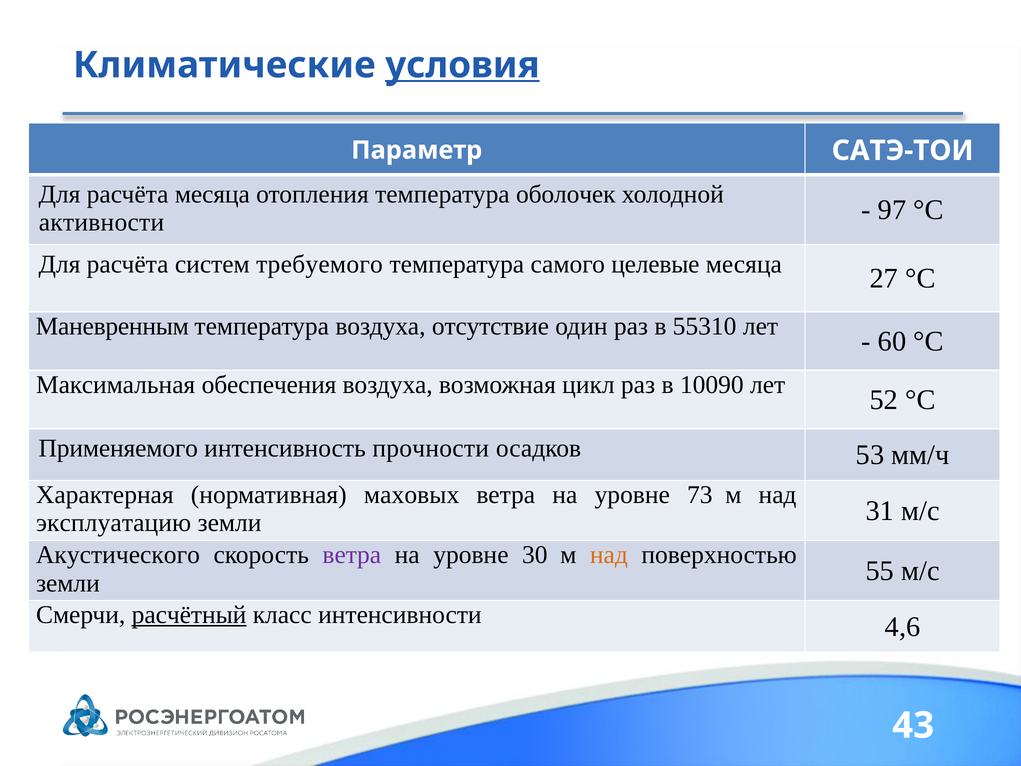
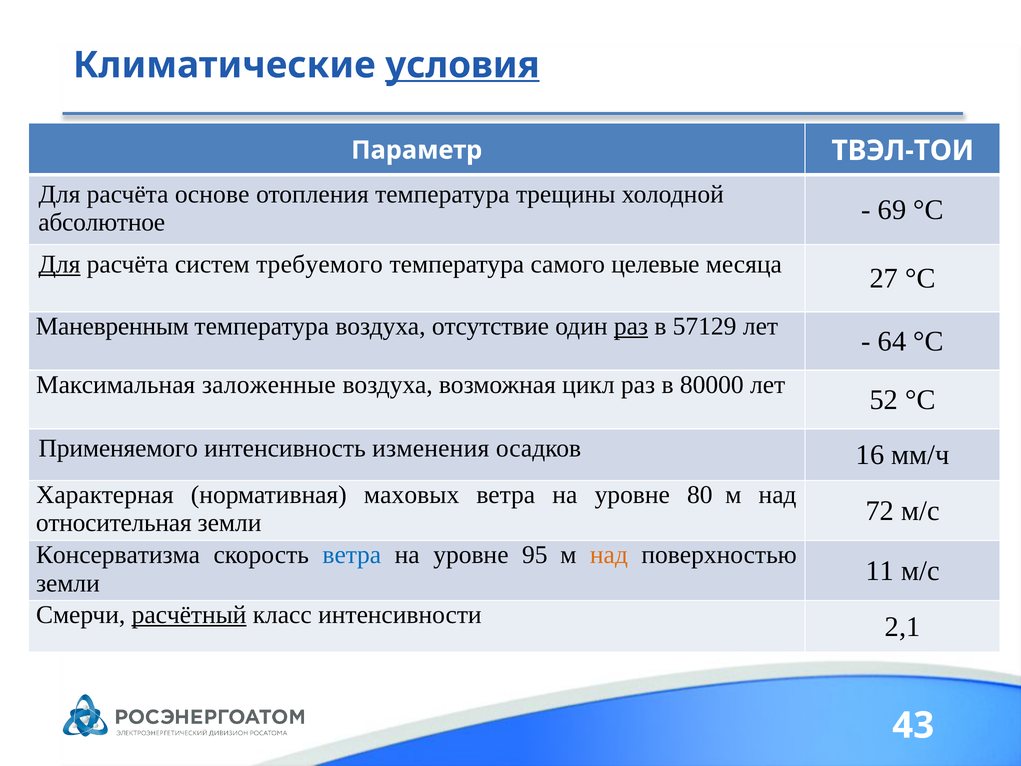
САТЭ-ТОИ: САТЭ-ТОИ -> ТВЭЛ-ТОИ
расчёта месяца: месяца -> основе
оболочек: оболочек -> трещины
активности: активности -> абсолютное
97: 97 -> 69
Для at (60, 264) underline: none -> present
раз at (631, 326) underline: none -> present
55310: 55310 -> 57129
60: 60 -> 64
обеспечения: обеспечения -> заложенные
10090: 10090 -> 80000
прочности: прочности -> изменения
53: 53 -> 16
73: 73 -> 80
эксплуатацию: эксплуатацию -> относительная
31: 31 -> 72
Акустического: Акустического -> Консерватизма
ветра at (352, 555) colour: purple -> blue
30: 30 -> 95
55: 55 -> 11
4,6: 4,6 -> 2,1
